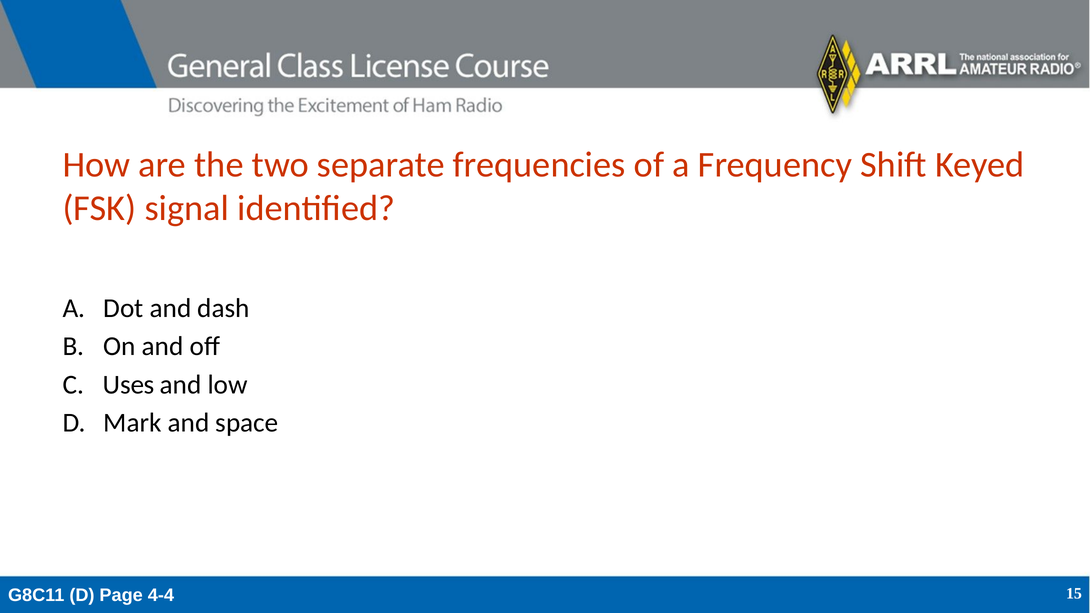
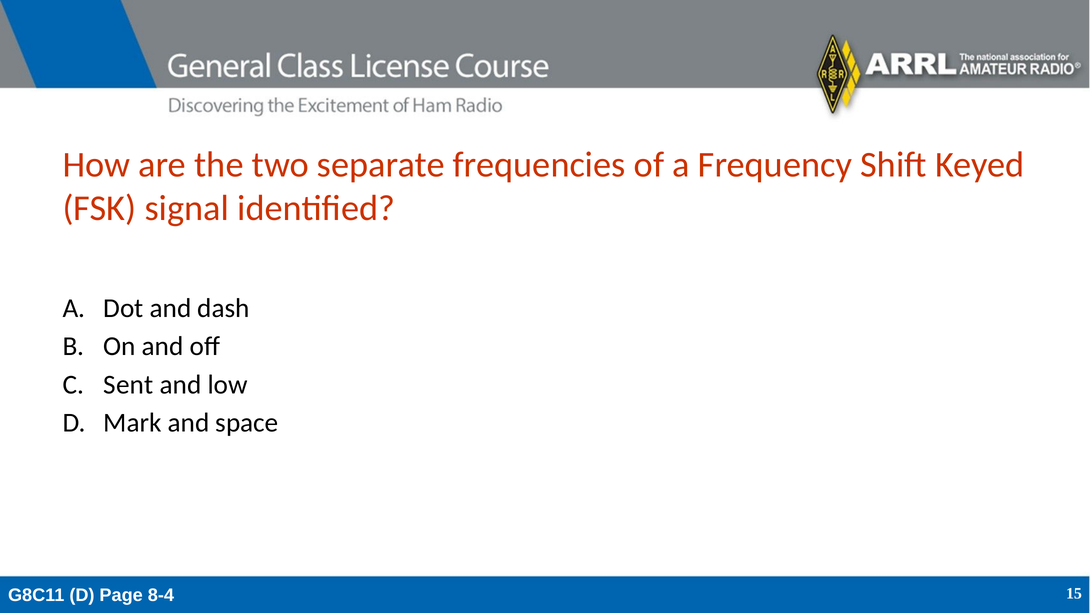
Uses: Uses -> Sent
4-4: 4-4 -> 8-4
